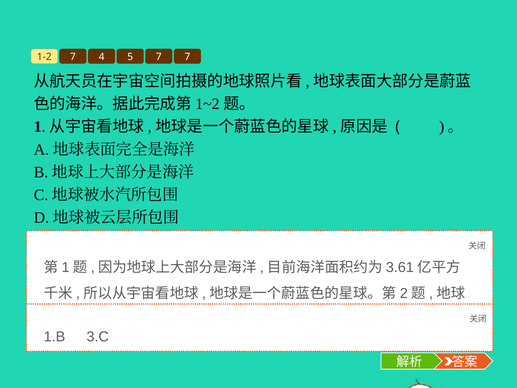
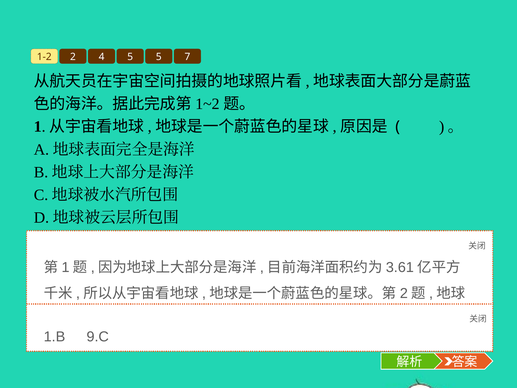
1-2 7: 7 -> 2
5 7: 7 -> 5
3.C: 3.C -> 9.C
